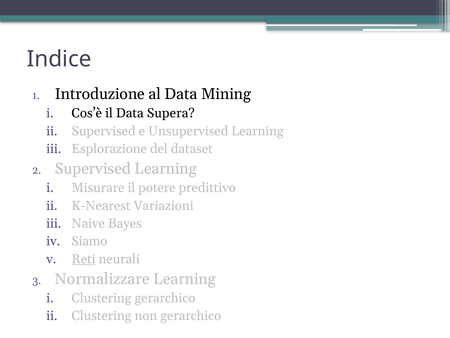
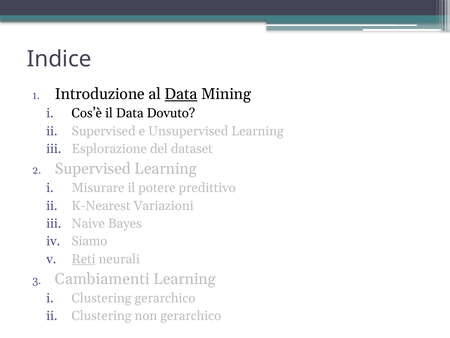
Data at (181, 94) underline: none -> present
Supera: Supera -> Dovuto
Normalizzare: Normalizzare -> Cambiamenti
